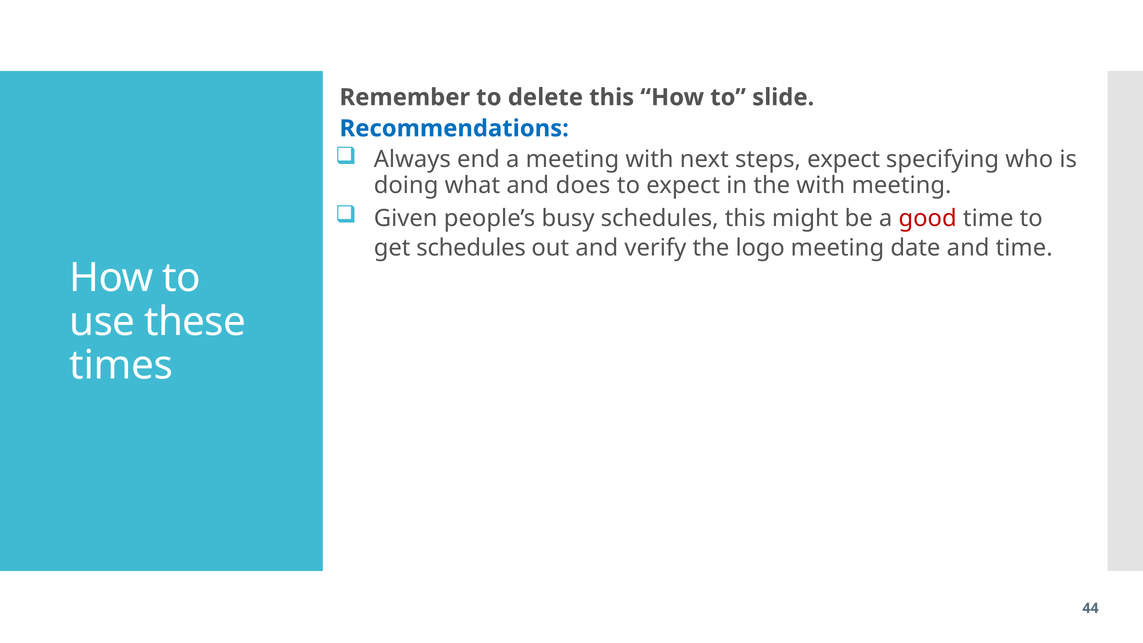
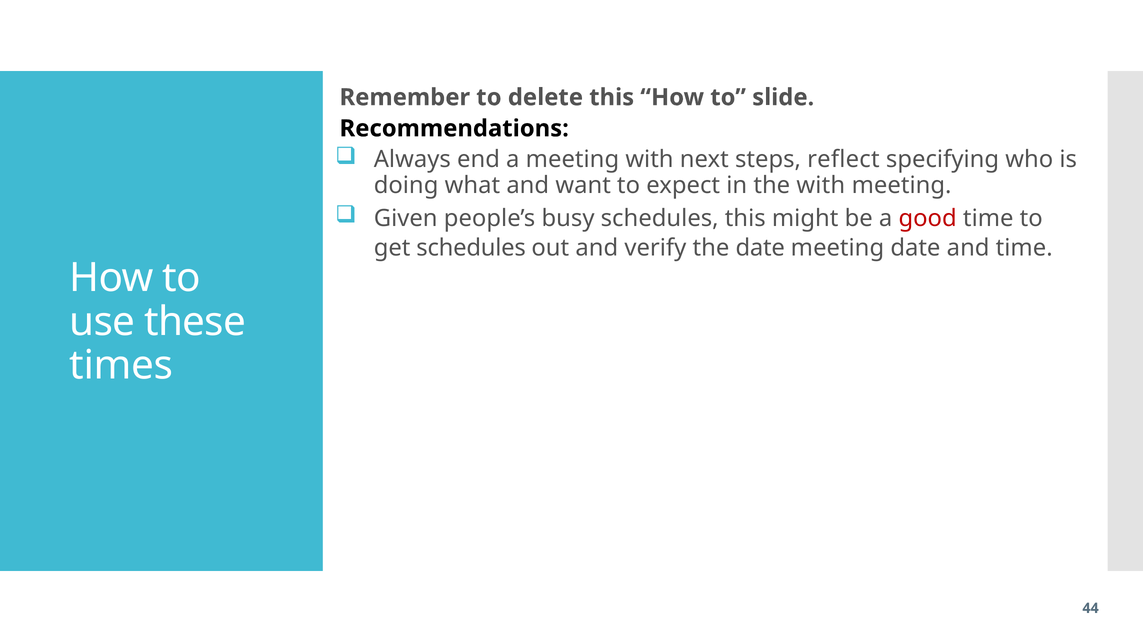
Recommendations colour: blue -> black
steps expect: expect -> reflect
does: does -> want
the logo: logo -> date
